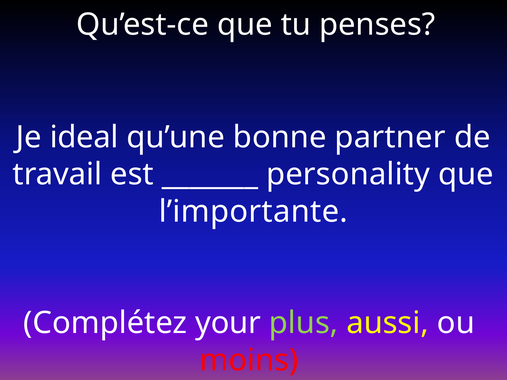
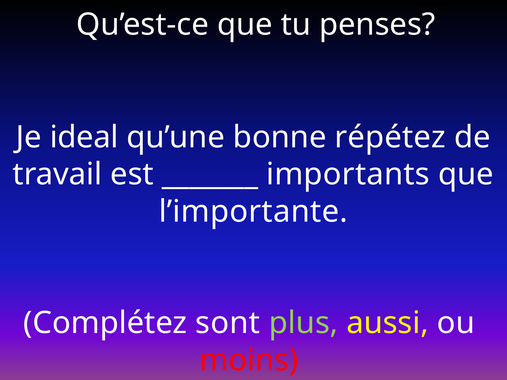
partner: partner -> répétez
personality: personality -> importants
your: your -> sont
